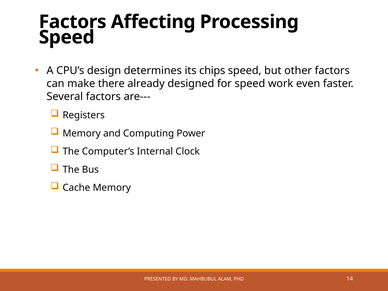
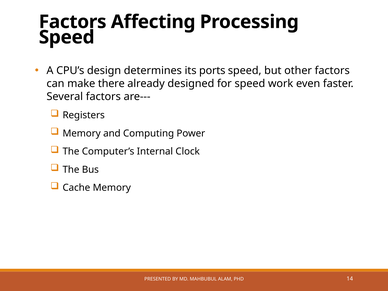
chips: chips -> ports
